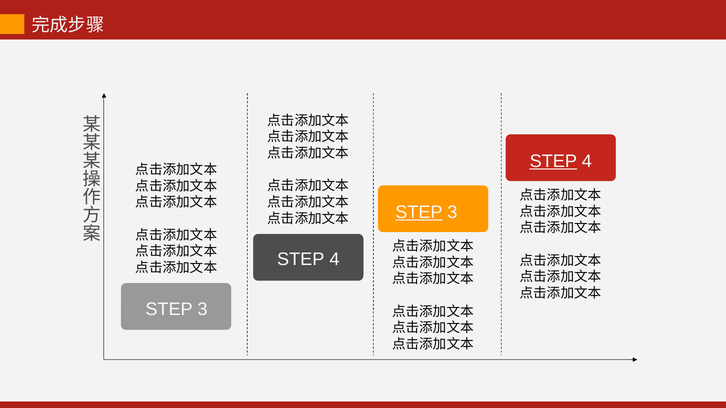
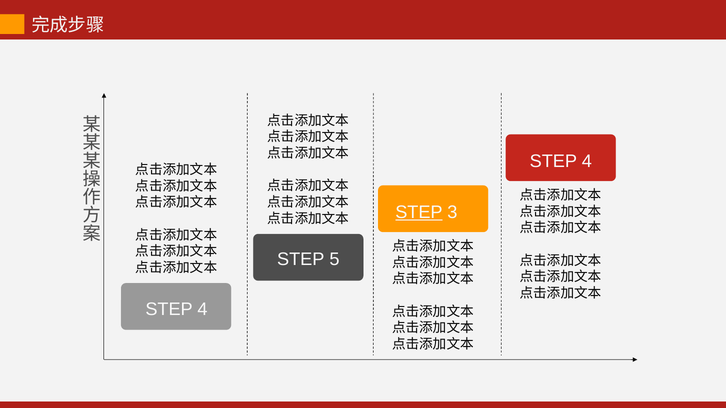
STEP at (553, 161) underline: present -> none
4 at (334, 259): 4 -> 5
3 at (203, 309): 3 -> 4
